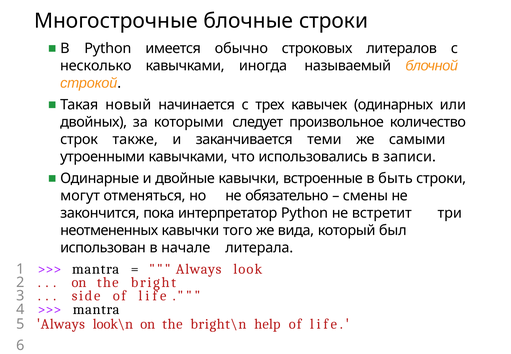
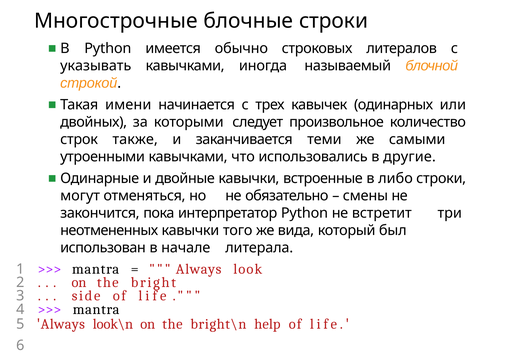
несколько: несколько -> указывать
новый: новый -> имени
записи: записи -> другие
быть: быть -> либо
